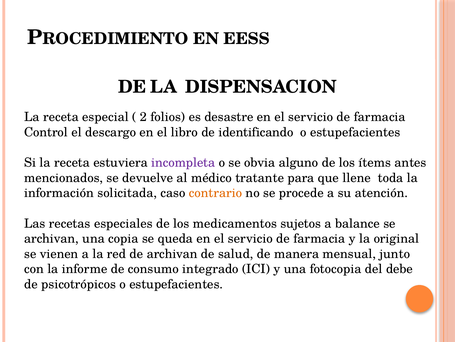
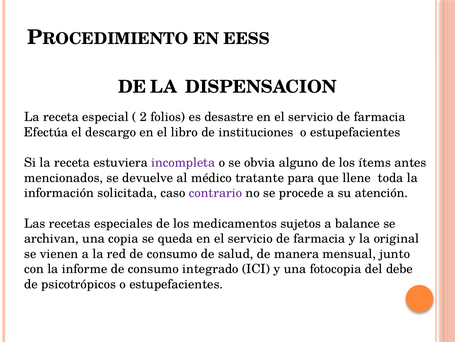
Control: Control -> Efectúa
identificando: identificando -> instituciones
contrario colour: orange -> purple
red de archivan: archivan -> consumo
